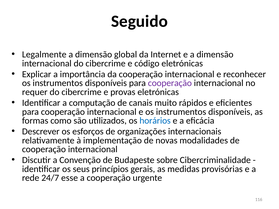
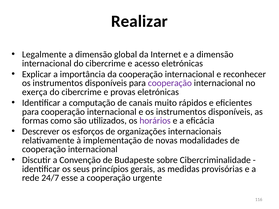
Seguido: Seguido -> Realizar
código: código -> acesso
requer: requer -> exerça
horários colour: blue -> purple
